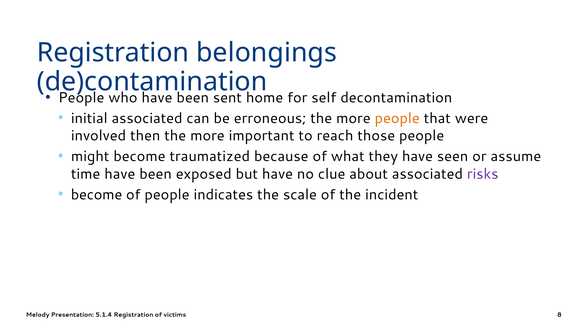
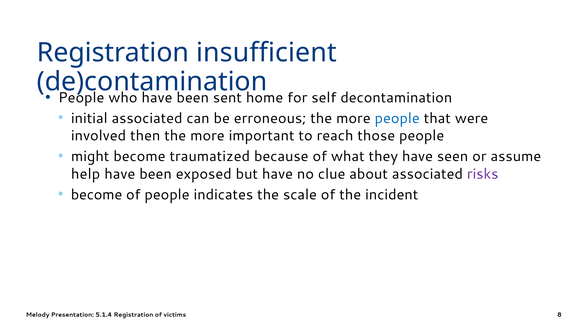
belongings: belongings -> insufficient
people at (397, 118) colour: orange -> blue
time: time -> help
